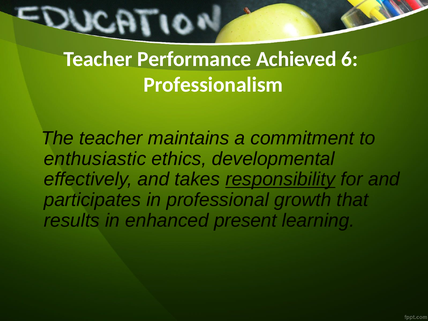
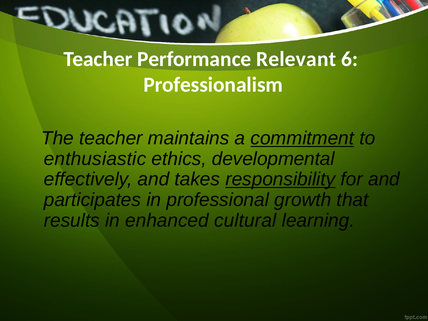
Achieved: Achieved -> Relevant
commitment underline: none -> present
present: present -> cultural
